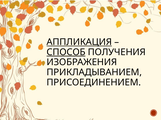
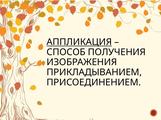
СПОСОБ underline: present -> none
